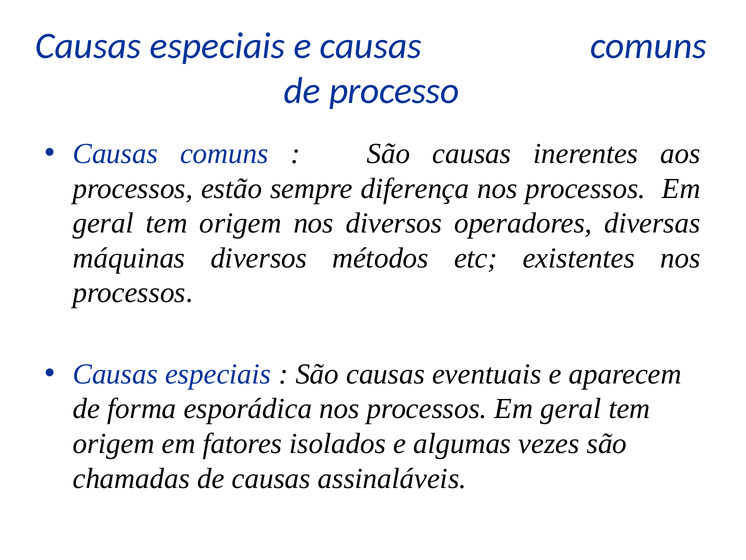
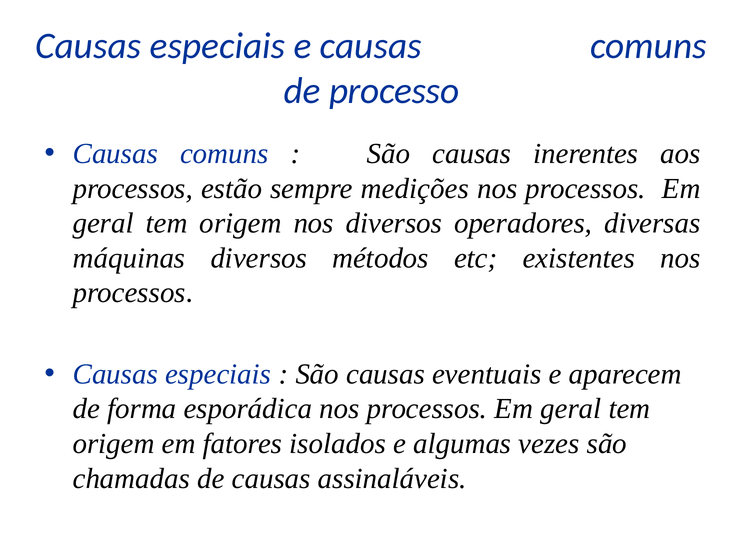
diferença: diferença -> medições
